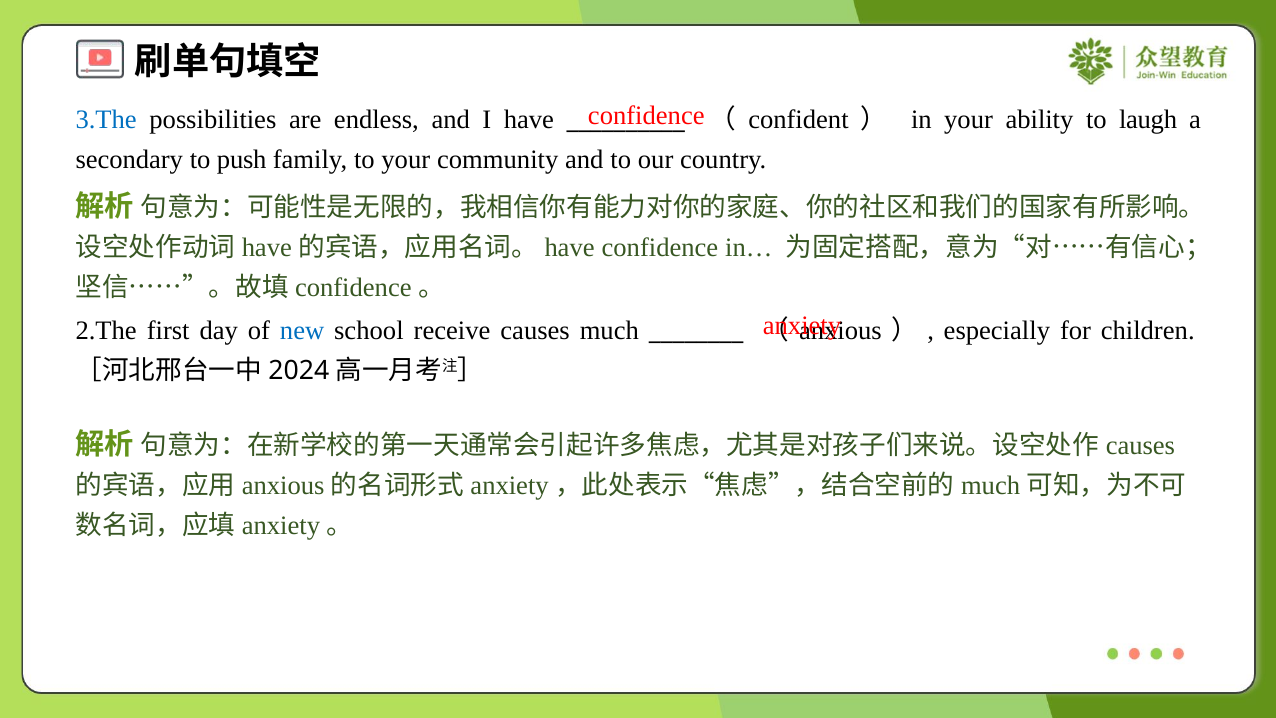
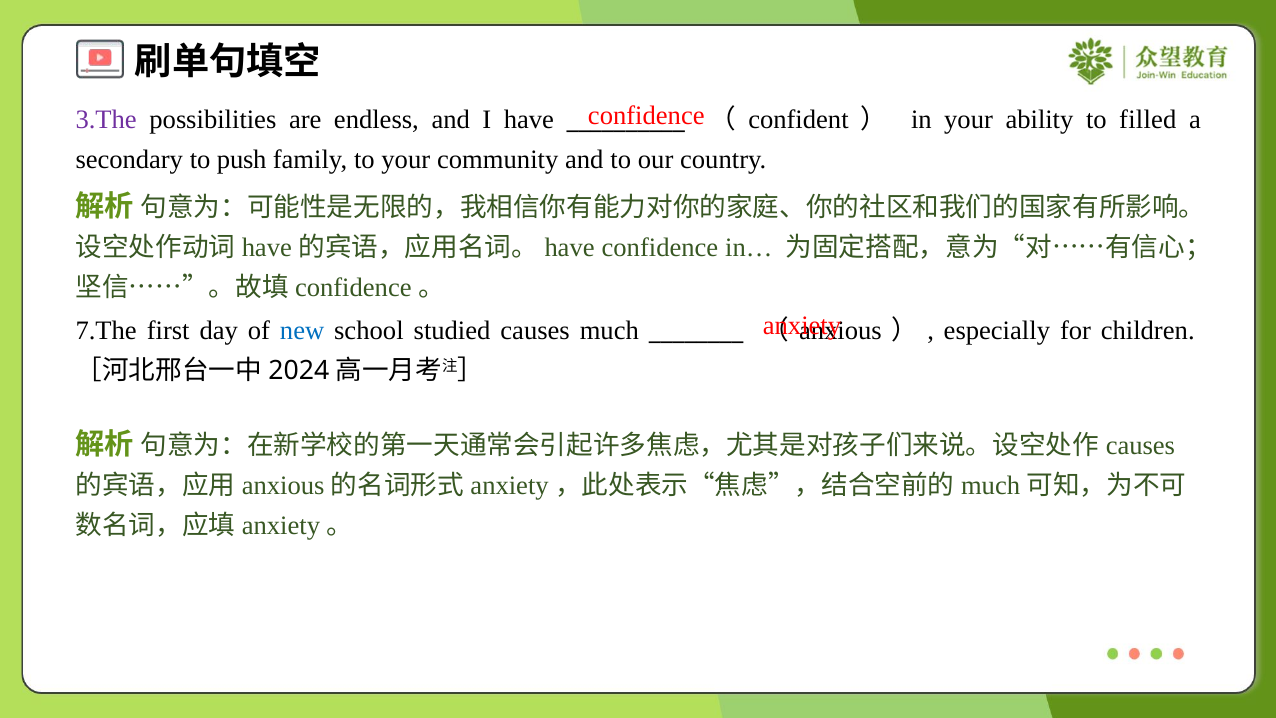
3.The colour: blue -> purple
laugh: laugh -> filled
2.The: 2.The -> 7.The
receive: receive -> studied
